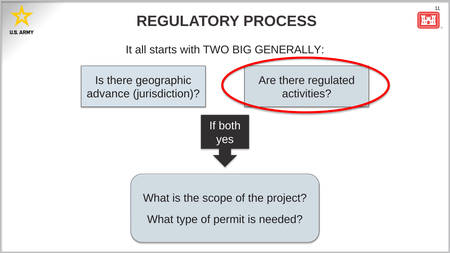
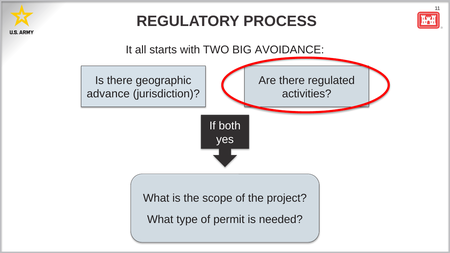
GENERALLY: GENERALLY -> AVOIDANCE
